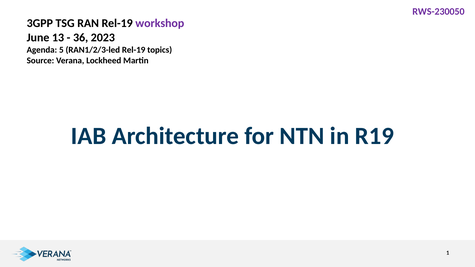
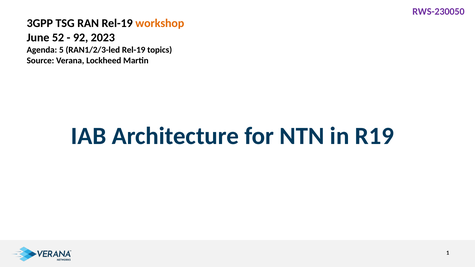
workshop colour: purple -> orange
13: 13 -> 52
36: 36 -> 92
